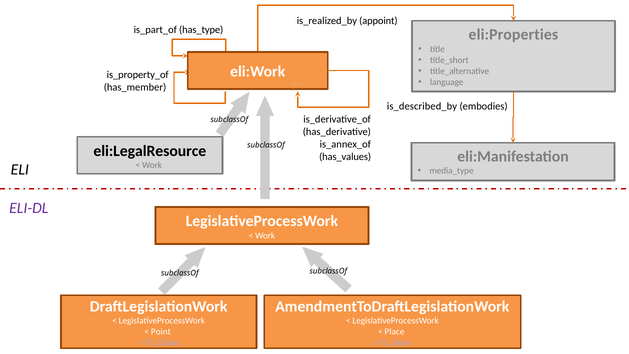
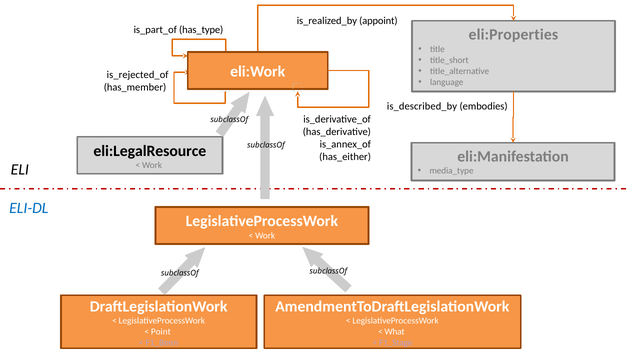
is_property_of: is_property_of -> is_rejected_of
has_values: has_values -> has_either
ELI-DL colour: purple -> blue
Place: Place -> What
F1_Done: F1_Done -> F1_Been
F1_Been: F1_Been -> F1_Stage
